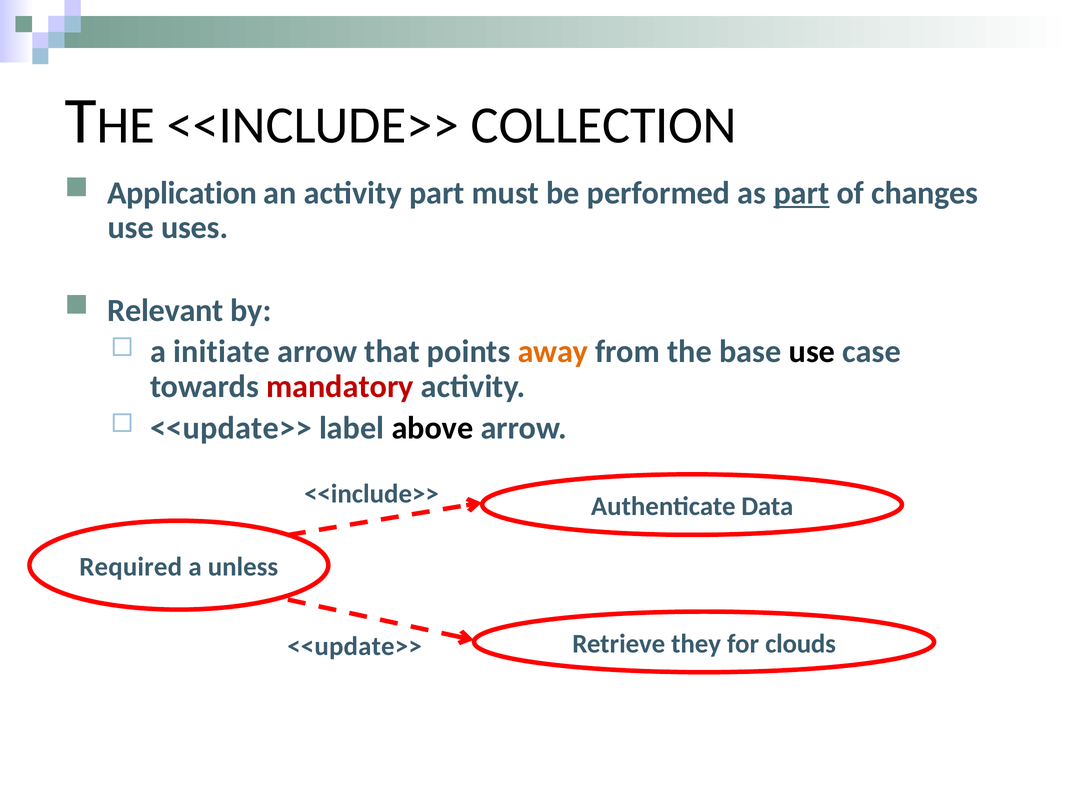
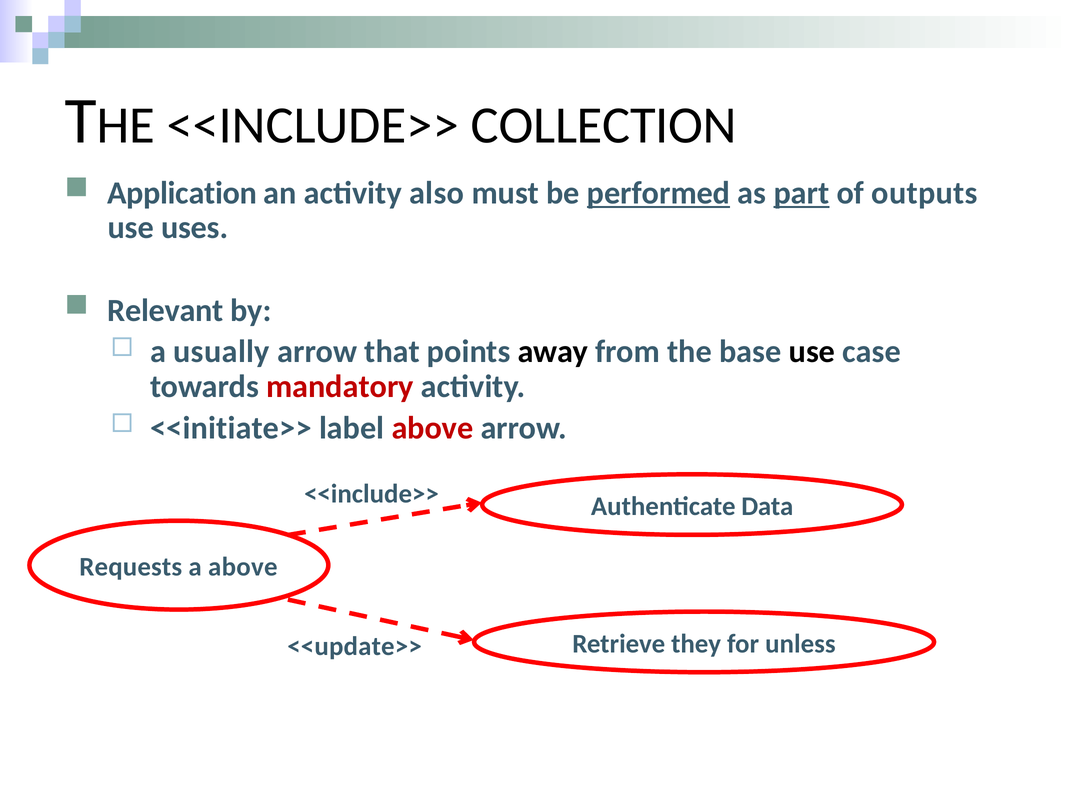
activity part: part -> also
performed underline: none -> present
changes: changes -> outputs
initiate: initiate -> usually
away colour: orange -> black
<<update>> at (231, 428): <<update>> -> <<initiate>>
above at (432, 428) colour: black -> red
Required: Required -> Requests
a unless: unless -> above
clouds: clouds -> unless
